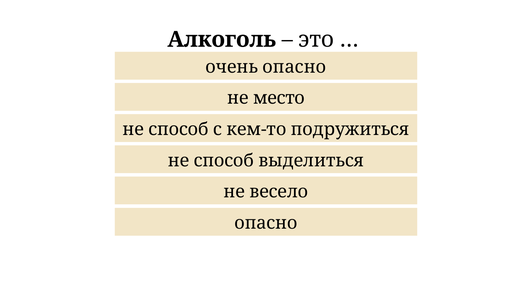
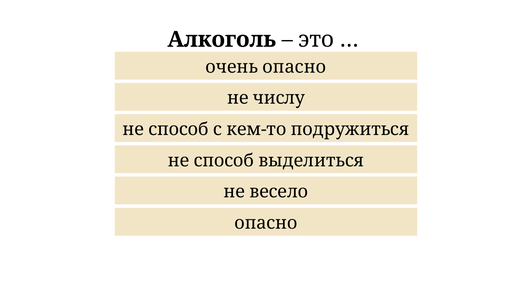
место: место -> числу
